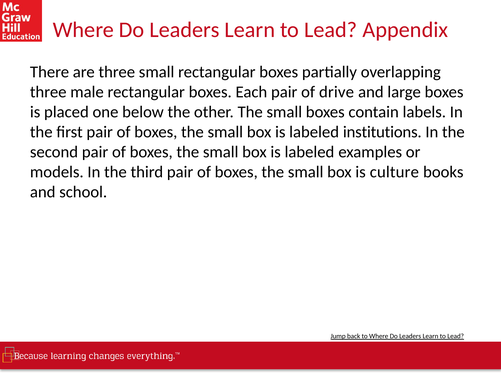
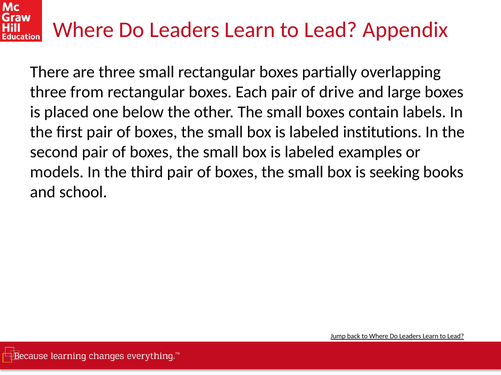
male: male -> from
culture: culture -> seeking
